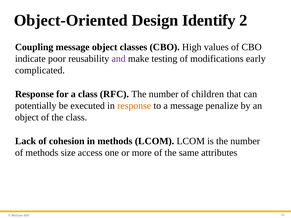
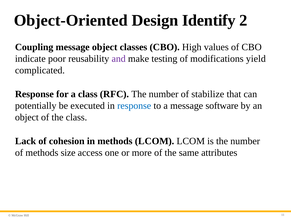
early: early -> yield
children: children -> stabilize
response at (134, 106) colour: orange -> blue
penalize: penalize -> software
